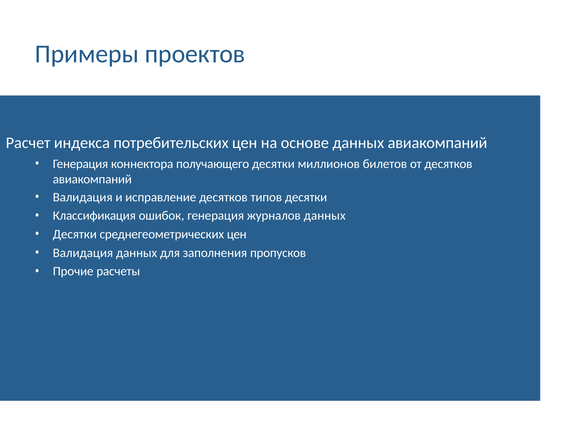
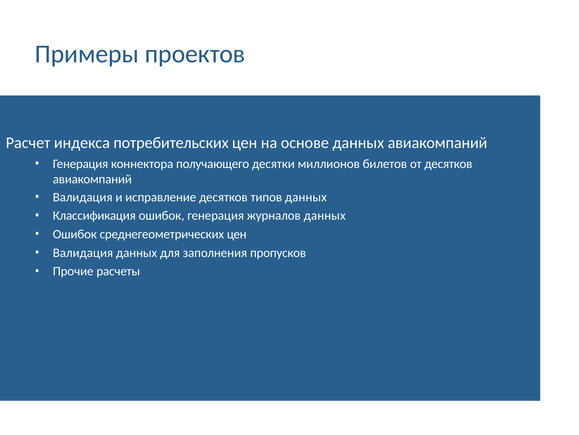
типов десятки: десятки -> данных
Десятки at (75, 234): Десятки -> Ошибок
